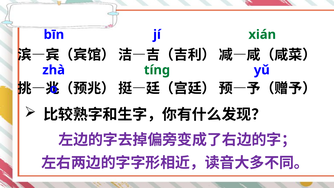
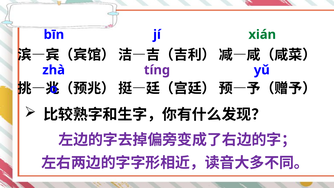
tínɡ colour: green -> purple
